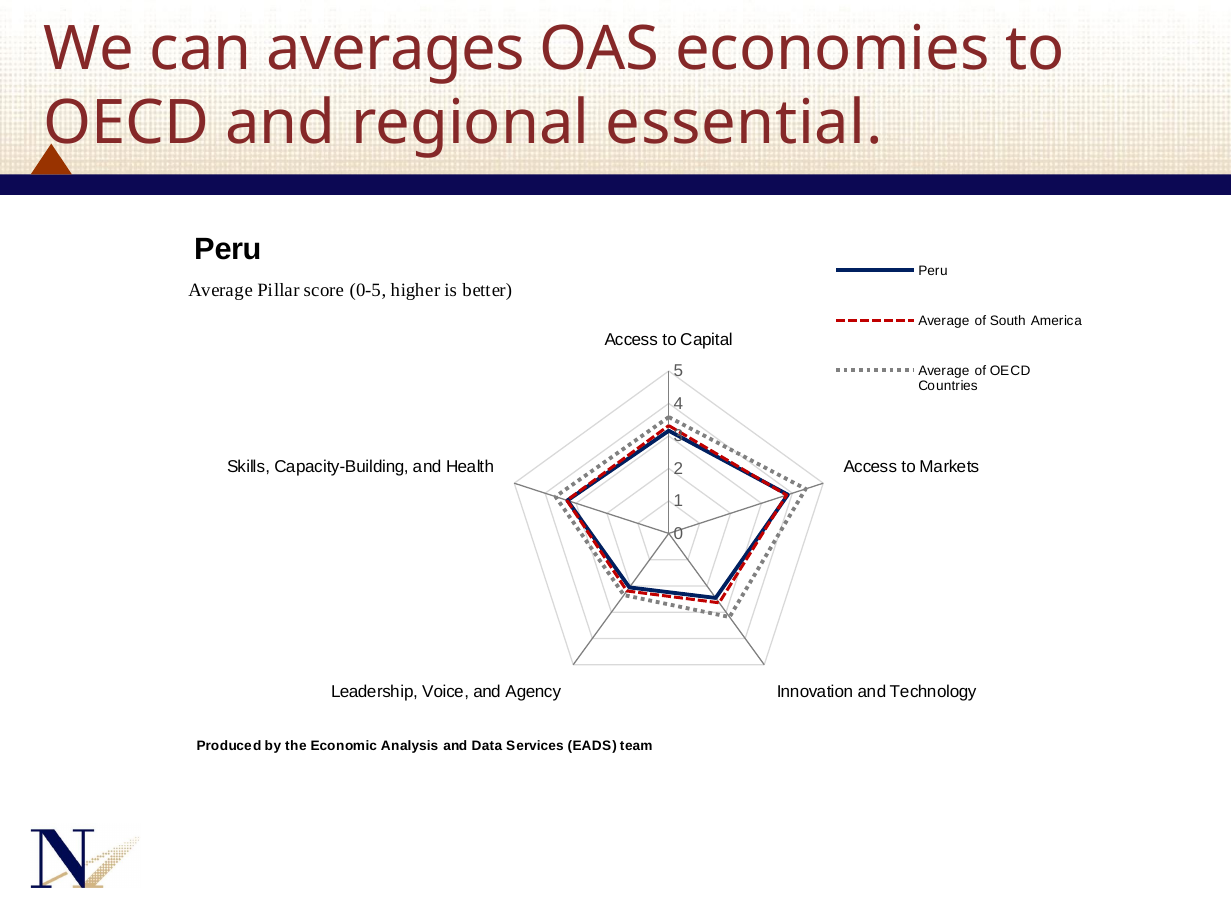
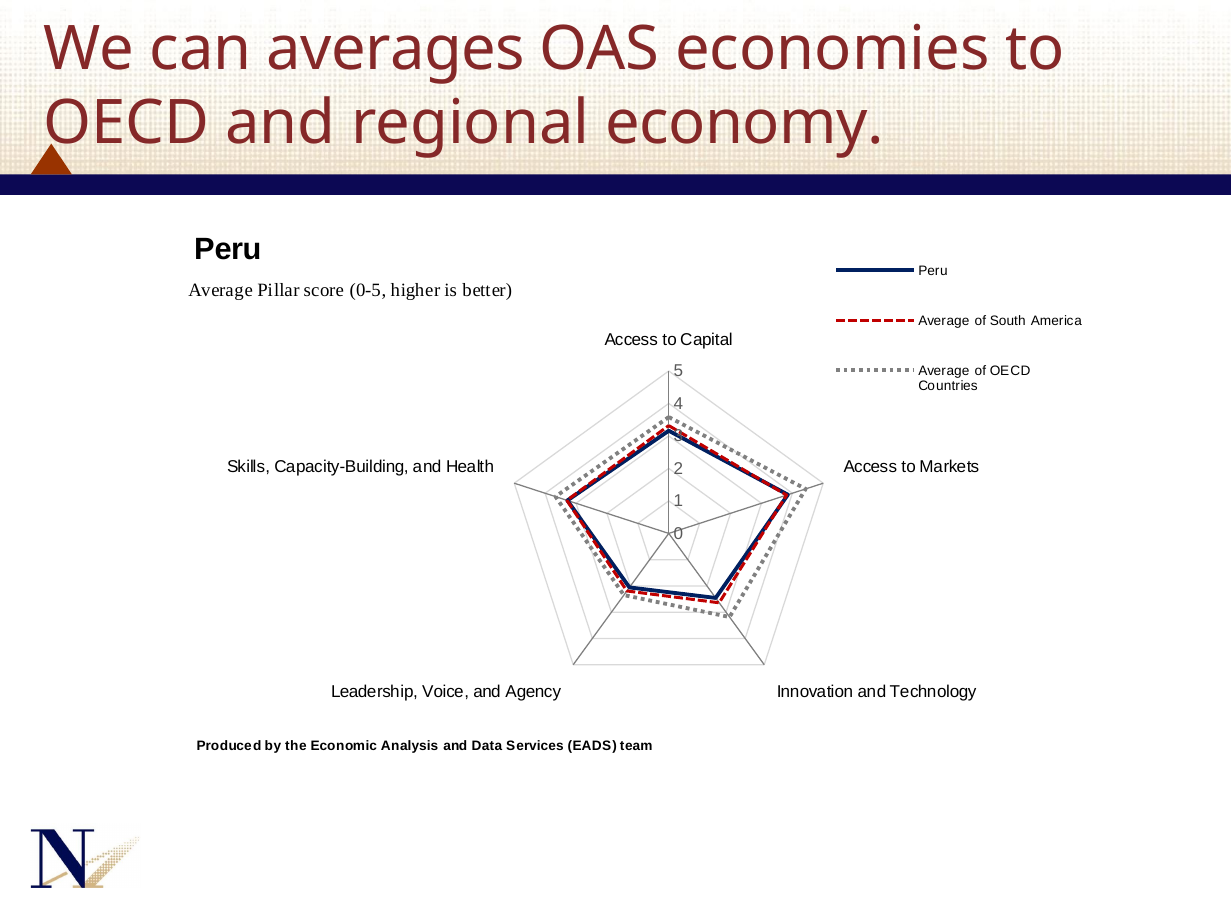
essential: essential -> economy
